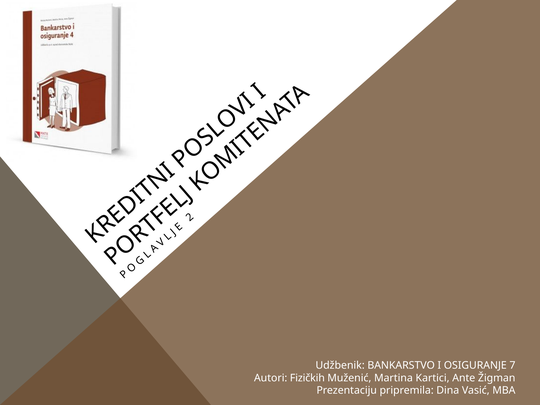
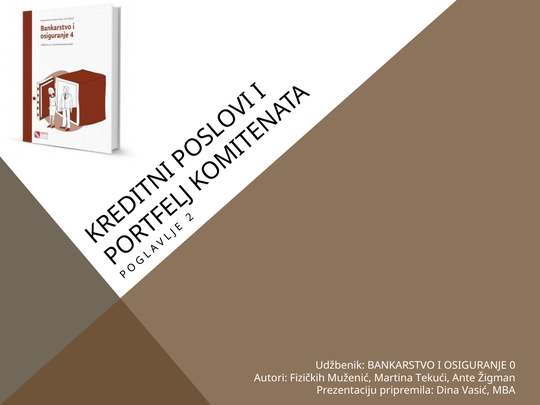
7: 7 -> 0
Kartici: Kartici -> Tekući
